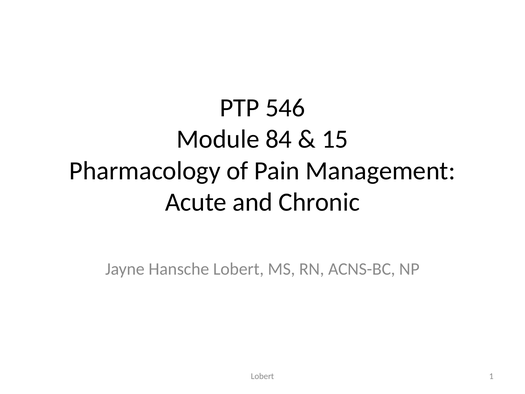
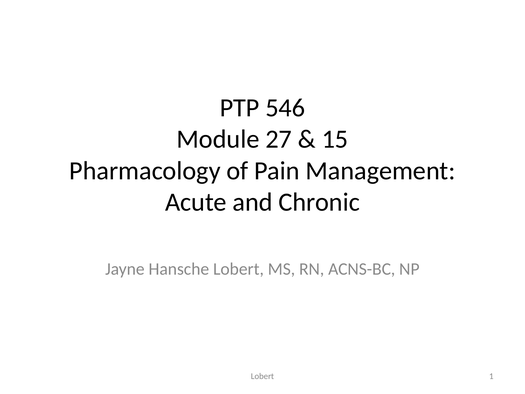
84: 84 -> 27
